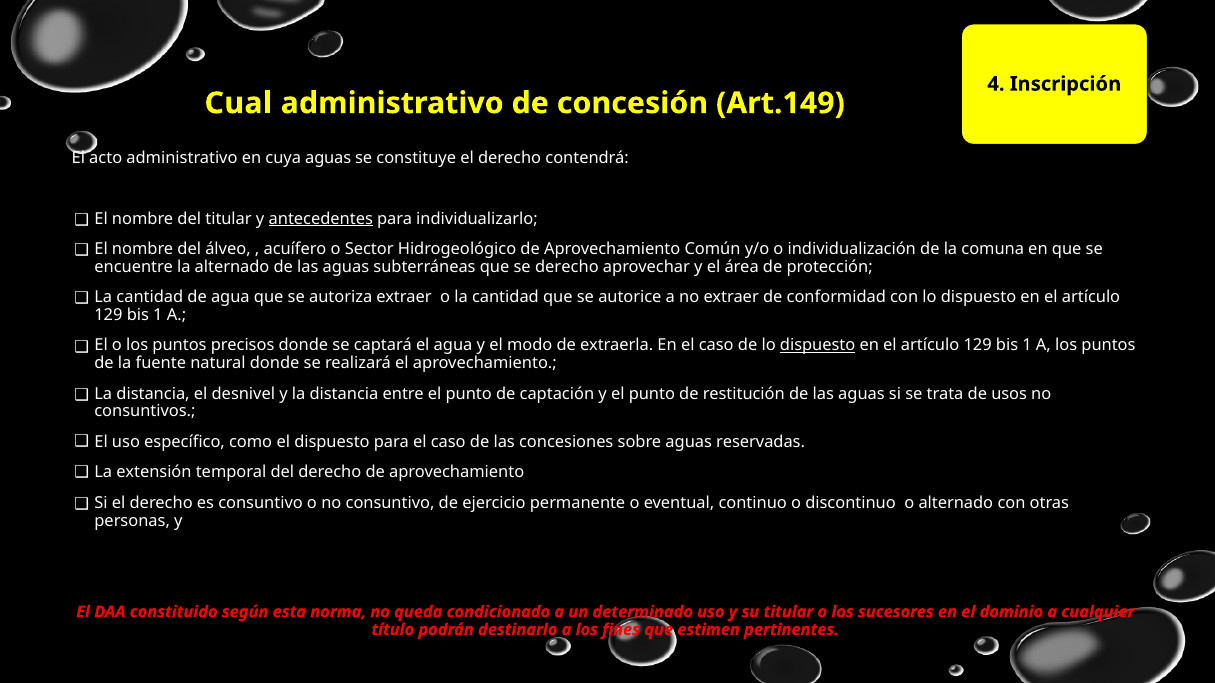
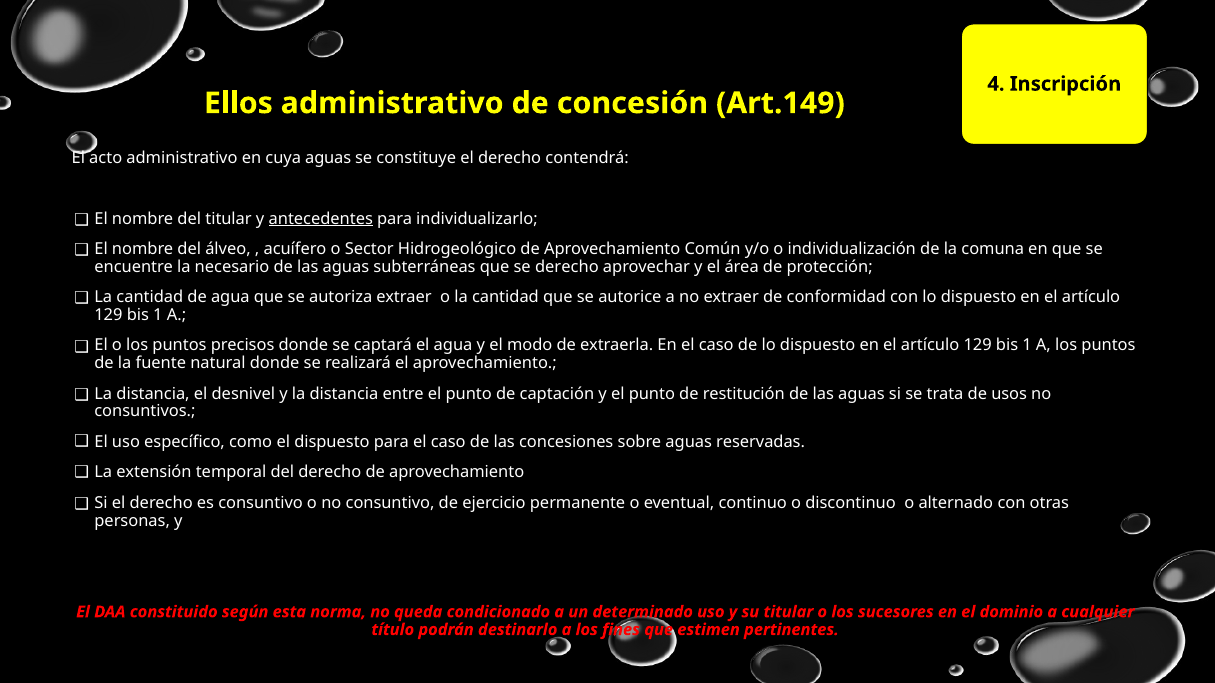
Cual: Cual -> Ellos
la alternado: alternado -> necesario
dispuesto at (818, 346) underline: present -> none
